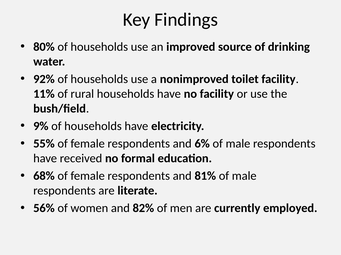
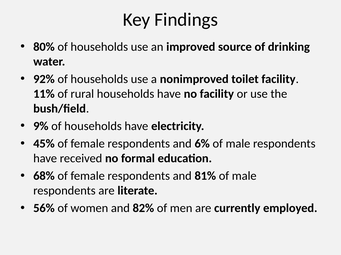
55%: 55% -> 45%
